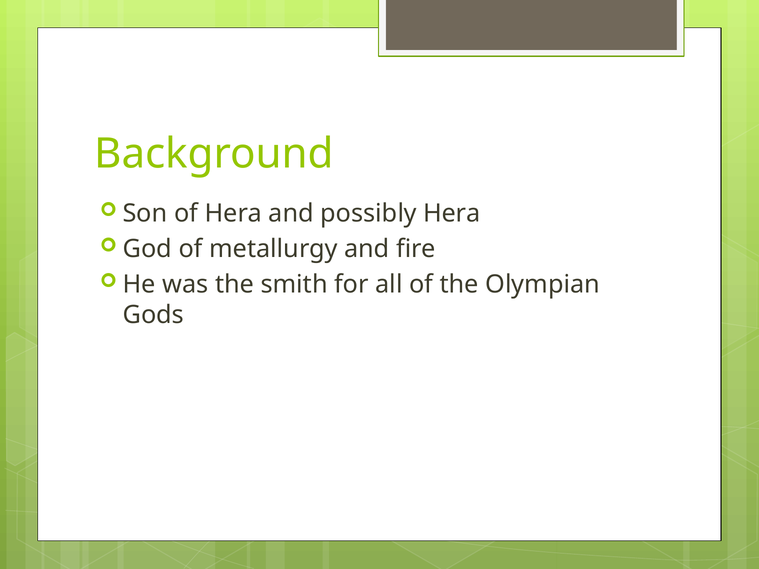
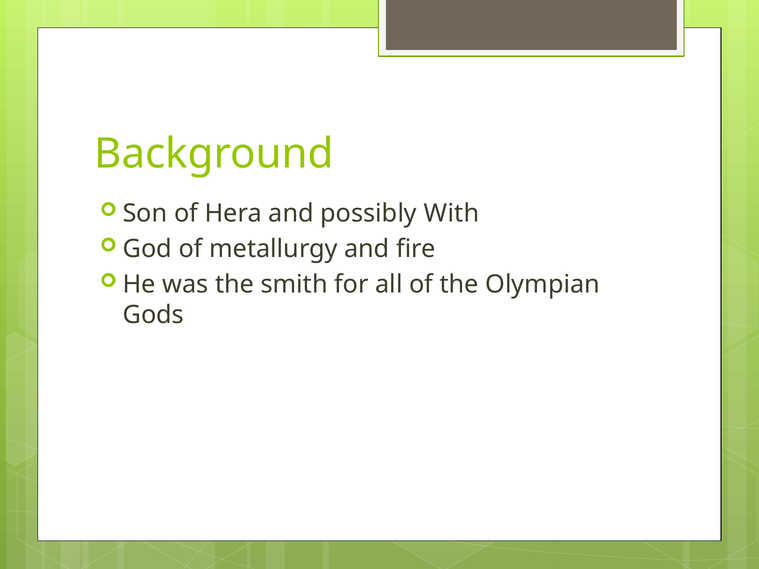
possibly Hera: Hera -> With
